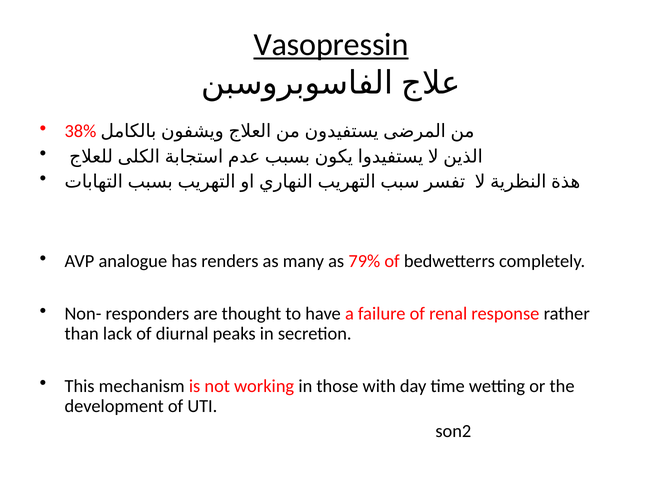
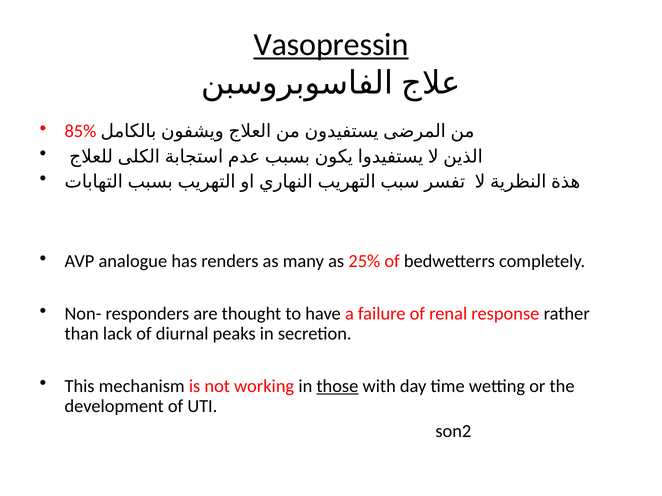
38%: 38% -> 85%
79%: 79% -> 25%
those underline: none -> present
